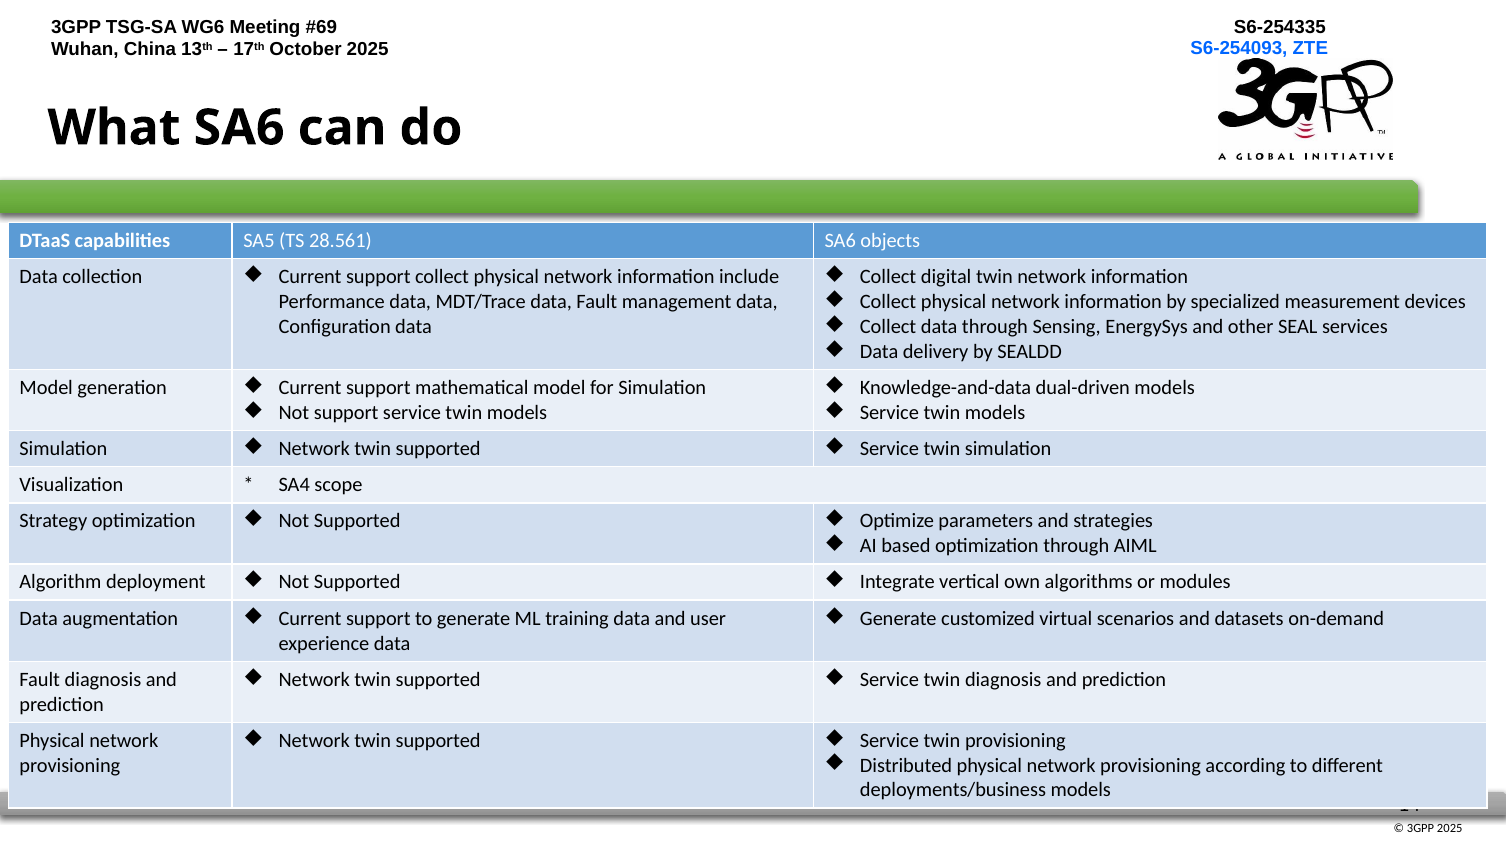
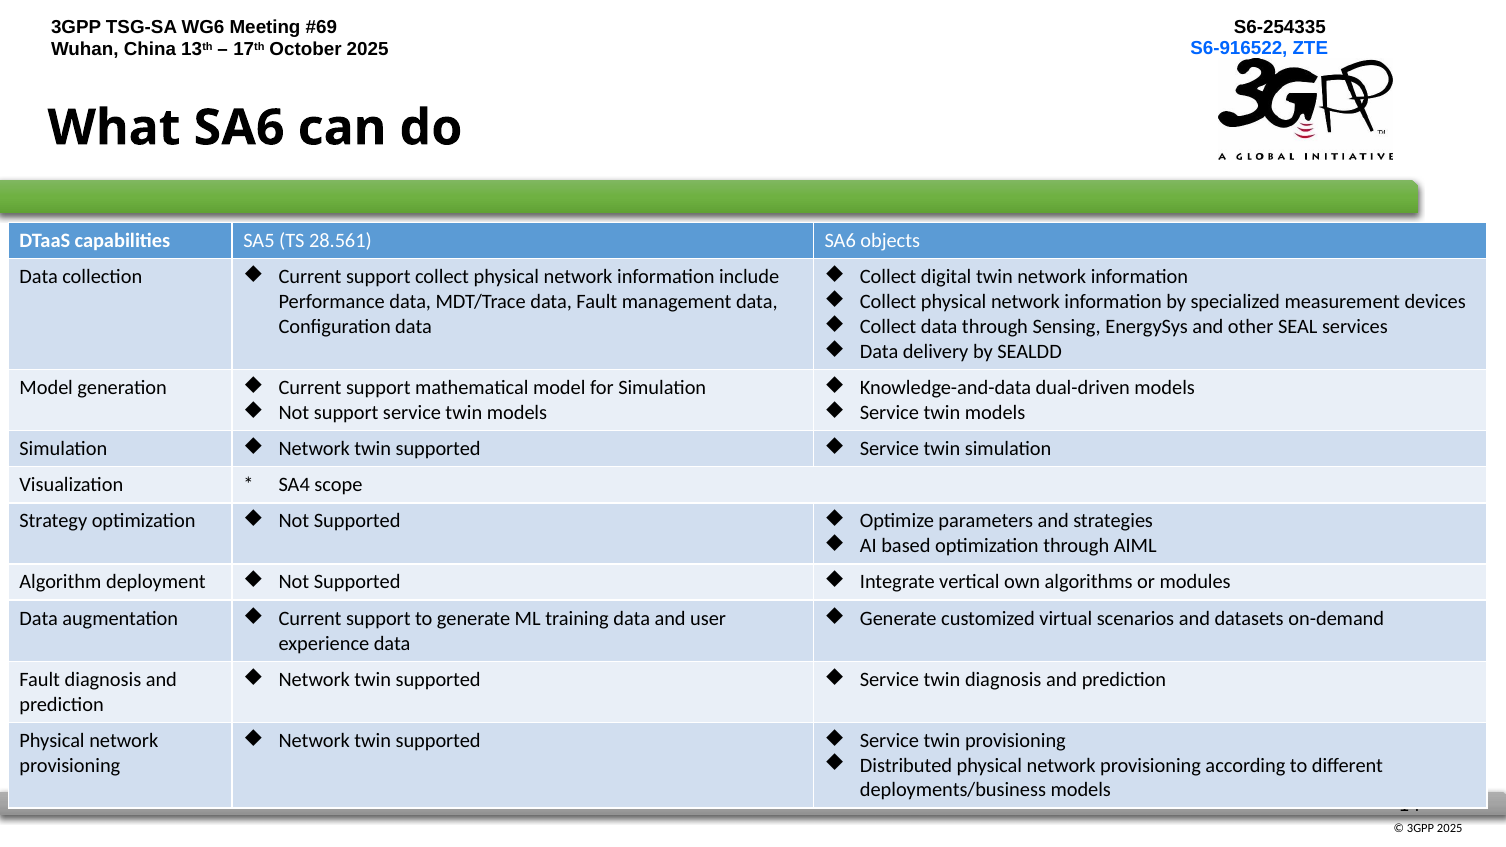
S6-254093: S6-254093 -> S6-916522
